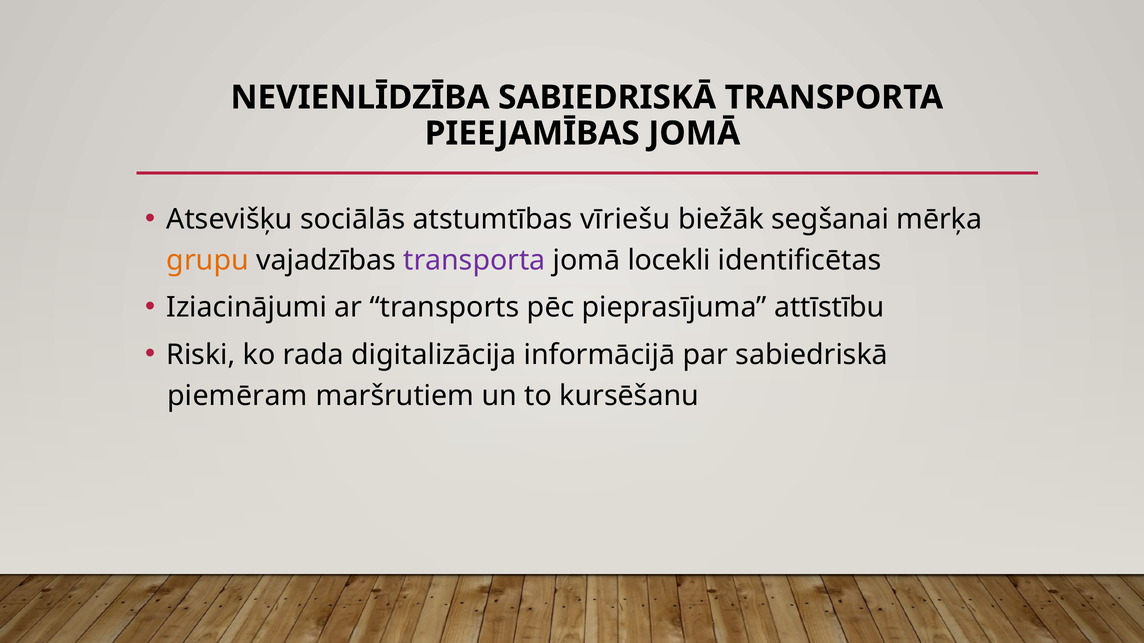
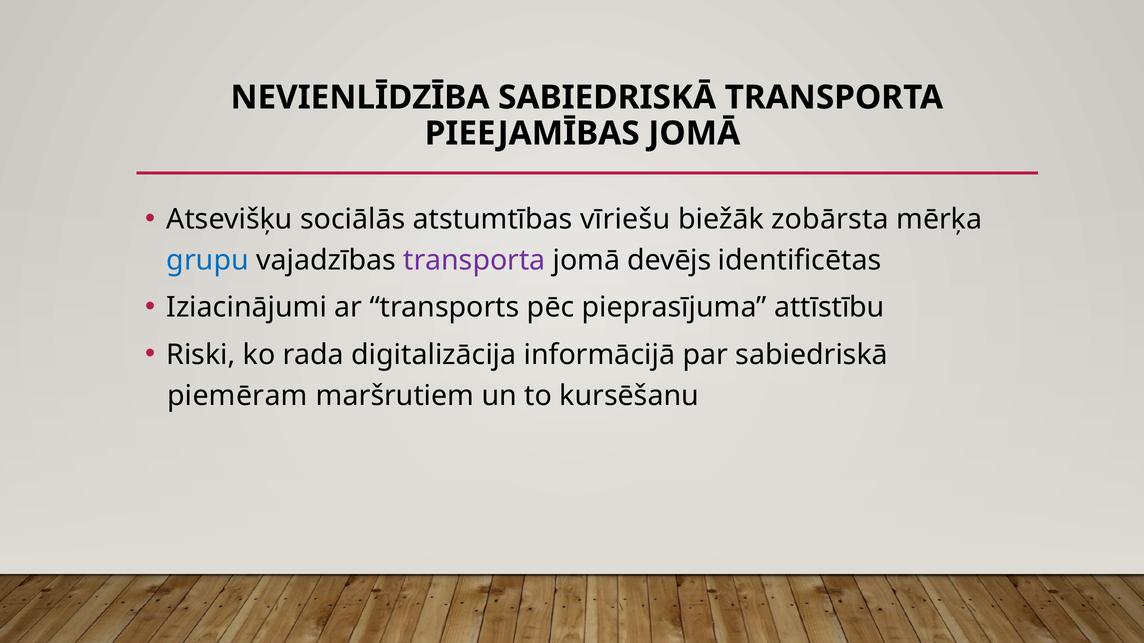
segšanai: segšanai -> zobārsta
grupu colour: orange -> blue
locekli: locekli -> devējs
